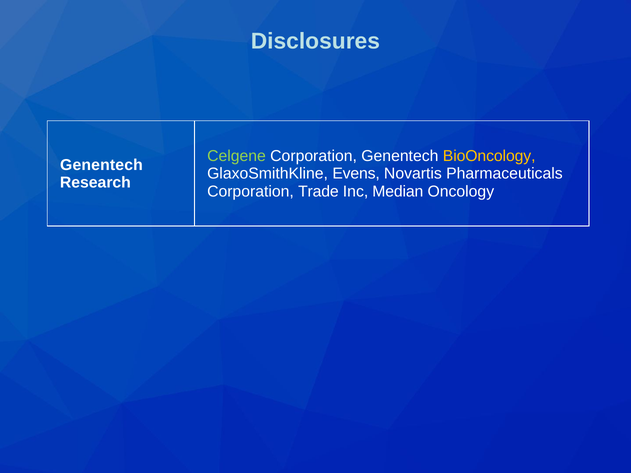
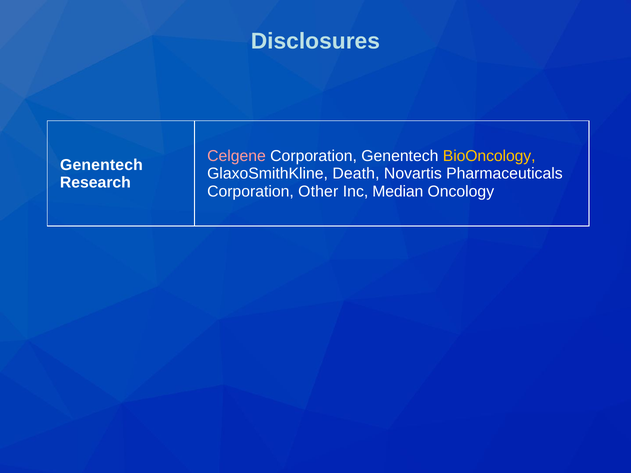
Celgene colour: light green -> pink
Evens: Evens -> Death
Trade: Trade -> Other
